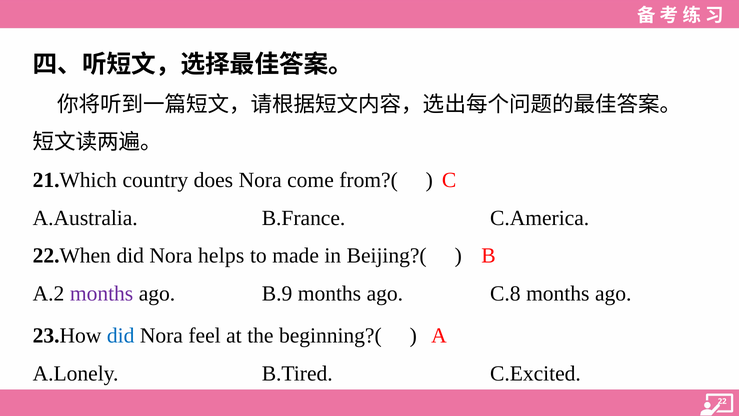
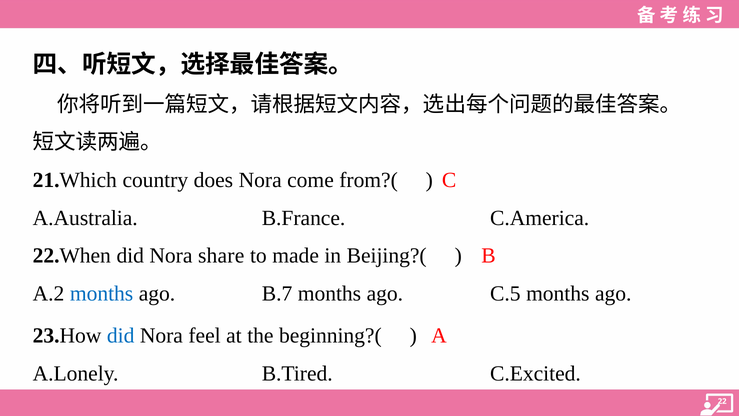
helps: helps -> share
months at (102, 293) colour: purple -> blue
B.9: B.9 -> B.7
C.8: C.8 -> C.5
